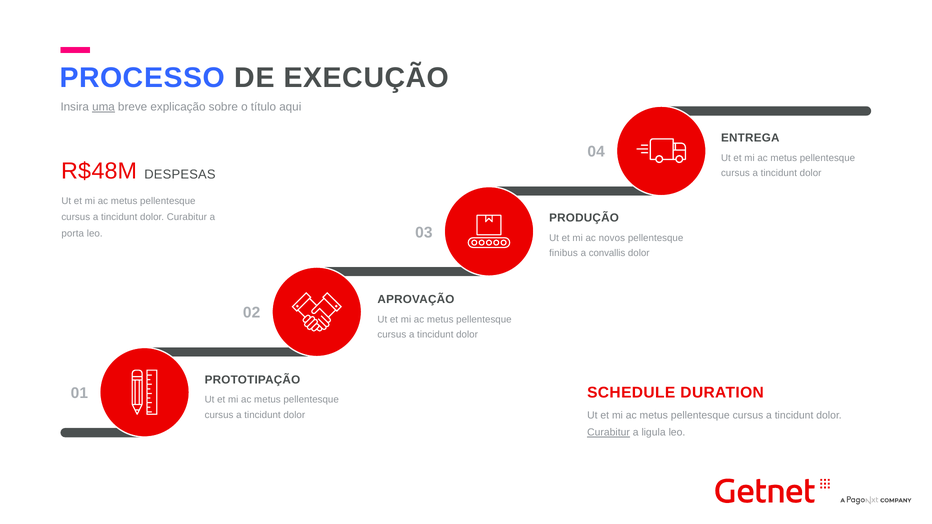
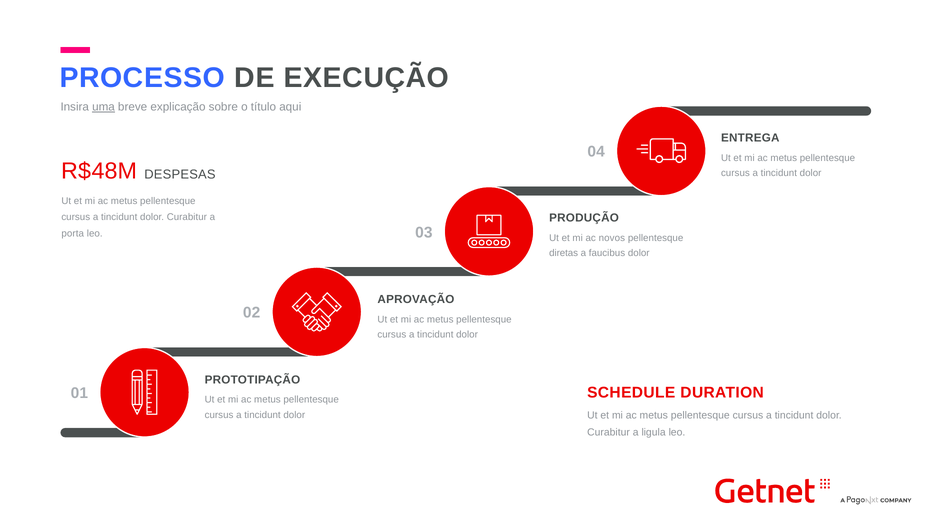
finibus: finibus -> diretas
convallis: convallis -> faucibus
Curabitur at (609, 433) underline: present -> none
